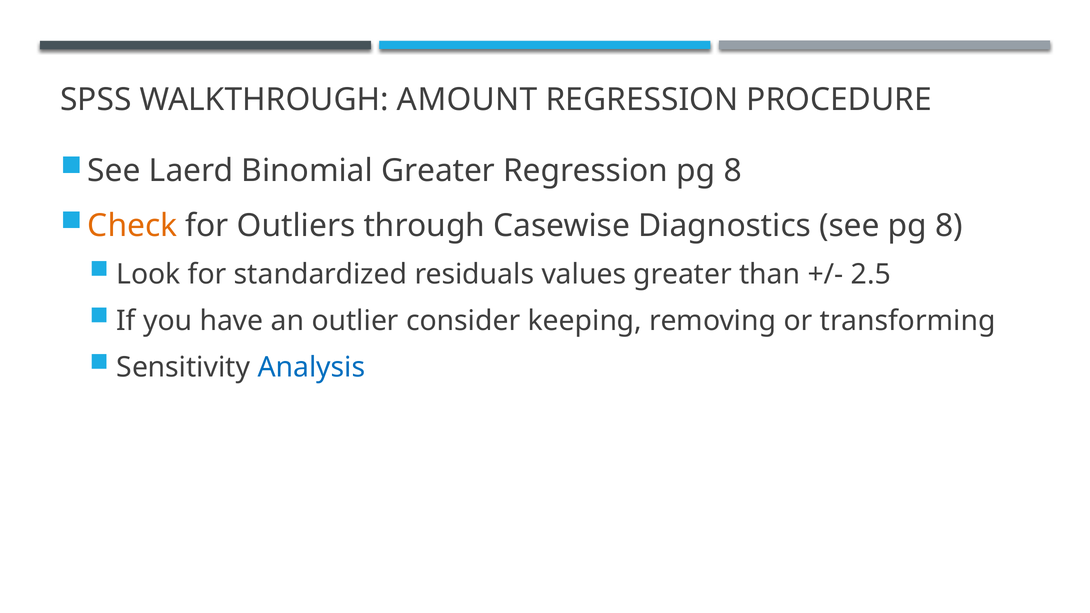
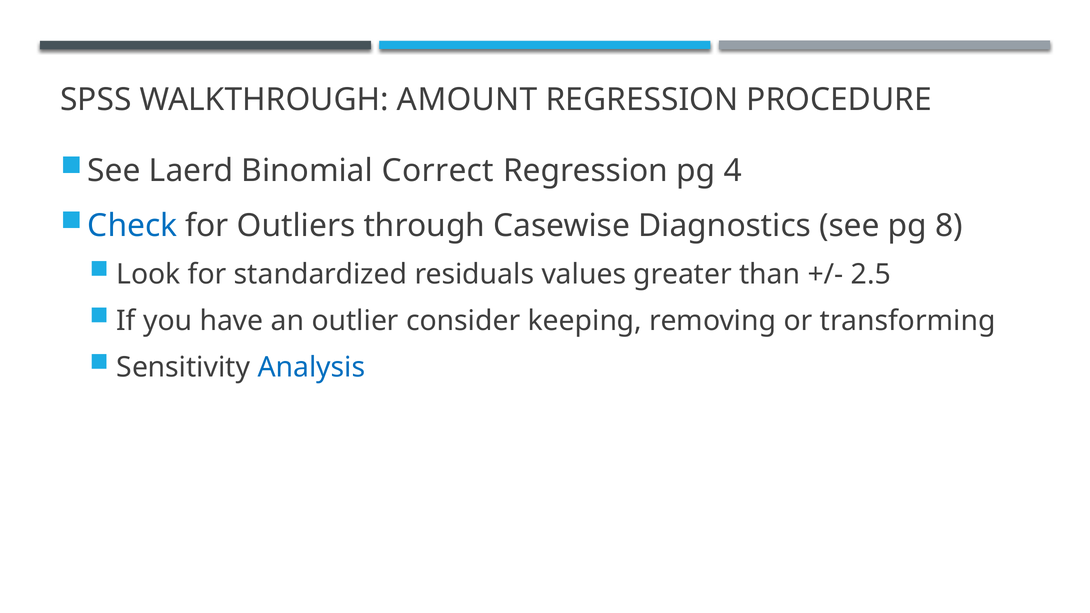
Binomial Greater: Greater -> Correct
Regression pg 8: 8 -> 4
Check colour: orange -> blue
